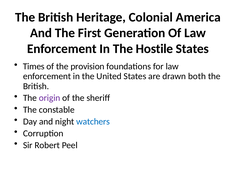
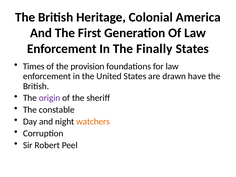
Hostile: Hostile -> Finally
both: both -> have
watchers colour: blue -> orange
